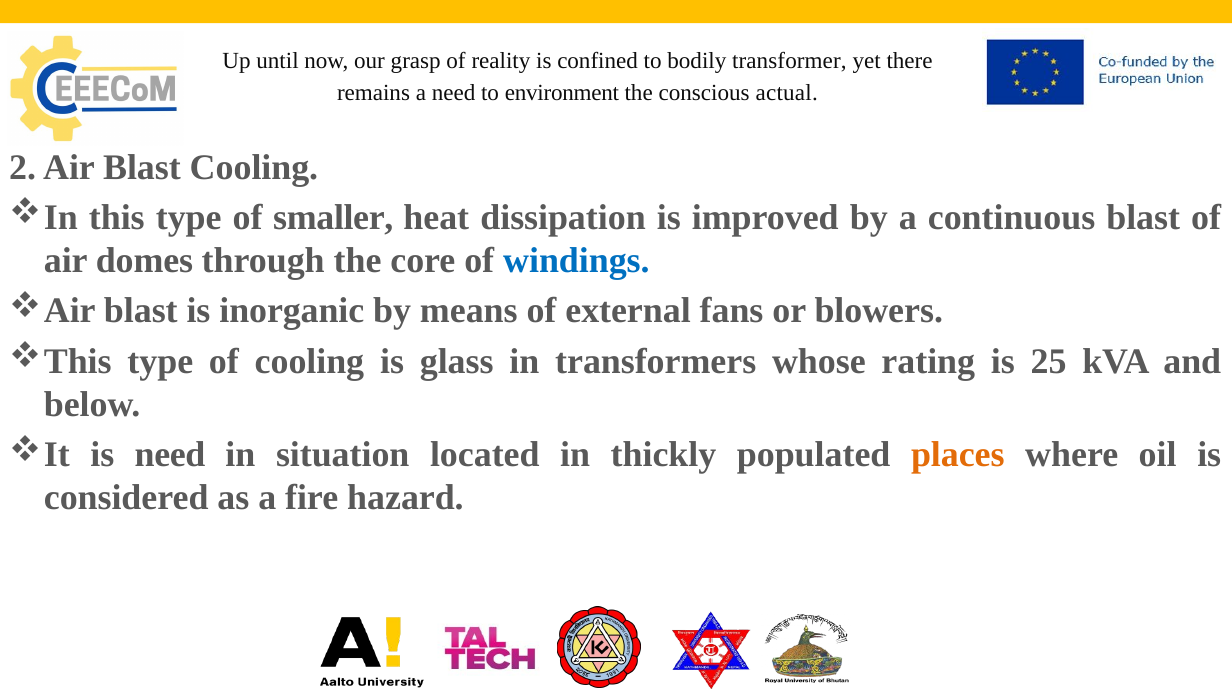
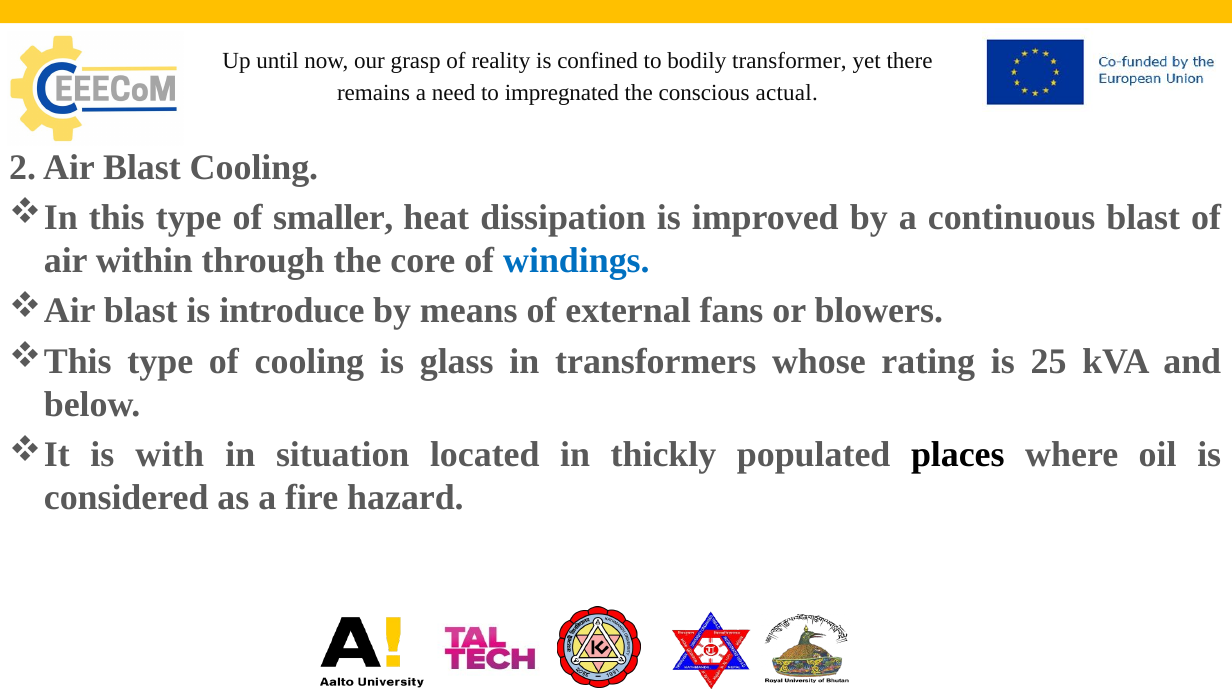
environment: environment -> impregnated
domes: domes -> within
inorganic: inorganic -> introduce
is need: need -> with
places colour: orange -> black
